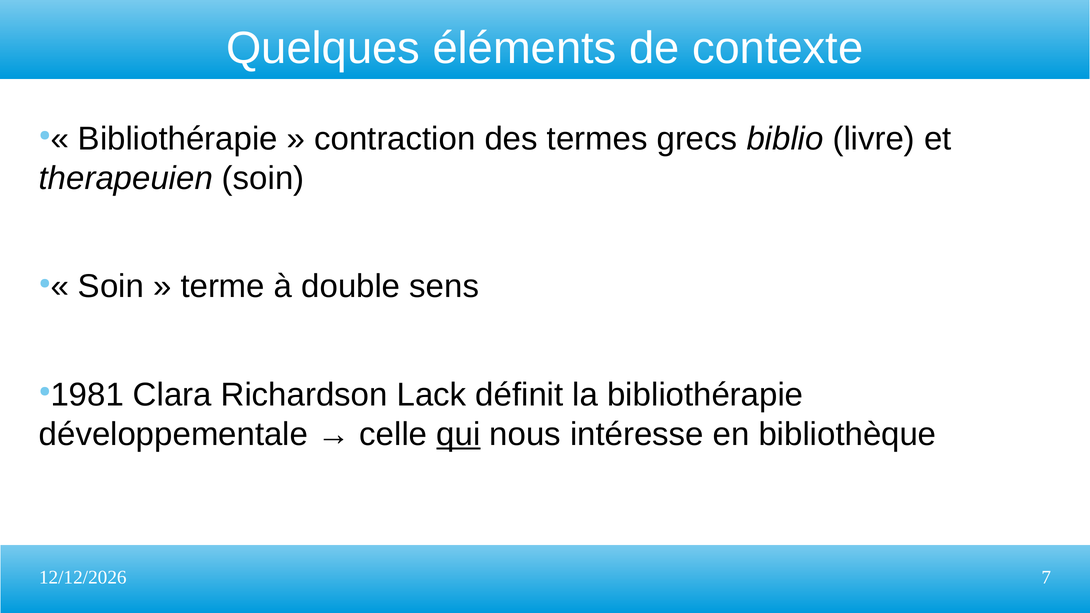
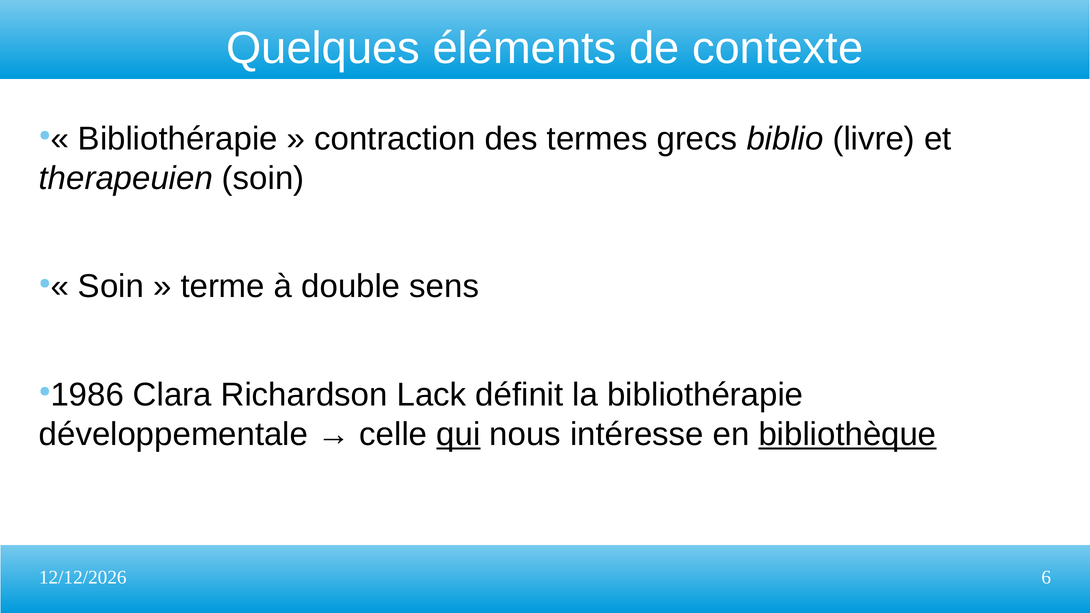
1981: 1981 -> 1986
bibliothèque underline: none -> present
7: 7 -> 6
